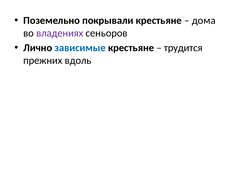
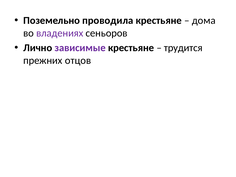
покрывали: покрывали -> проводила
зависимые colour: blue -> purple
вдоль: вдоль -> отцов
